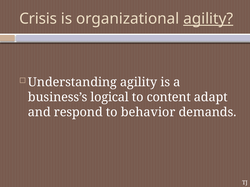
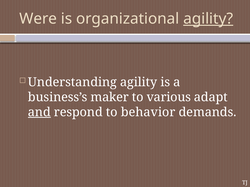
Crisis: Crisis -> Were
logical: logical -> maker
content: content -> various
and underline: none -> present
